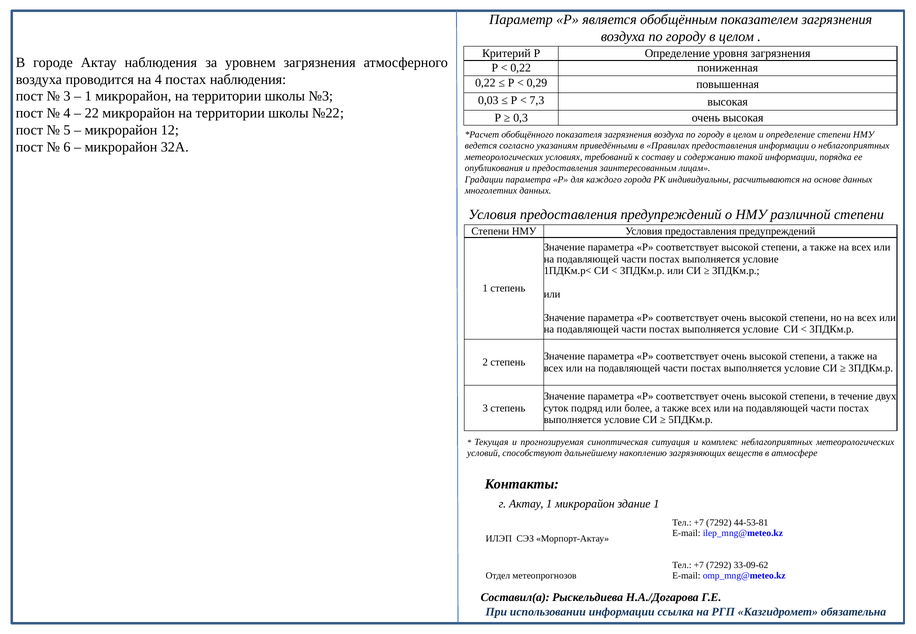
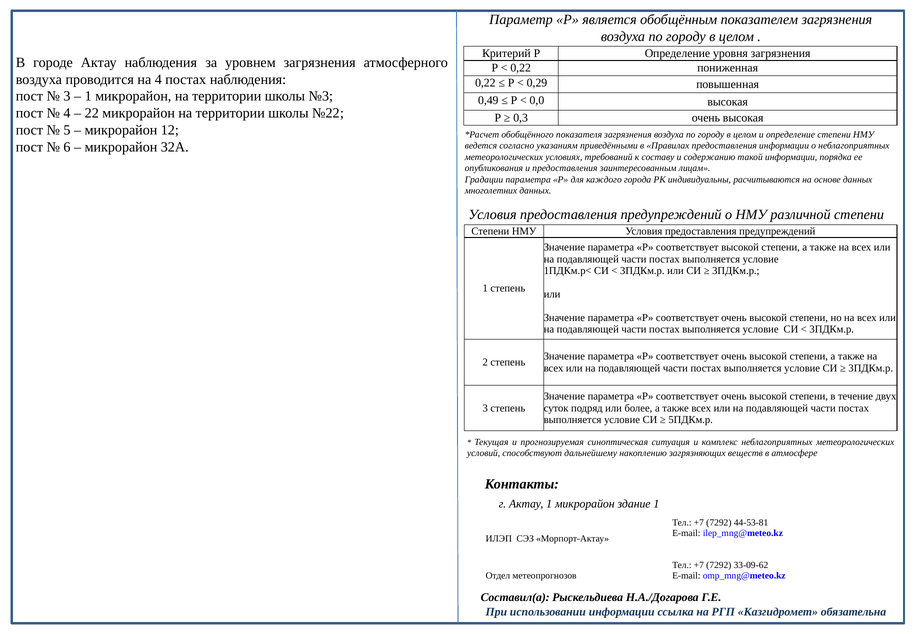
0,03: 0,03 -> 0,49
7,3: 7,3 -> 0,0
